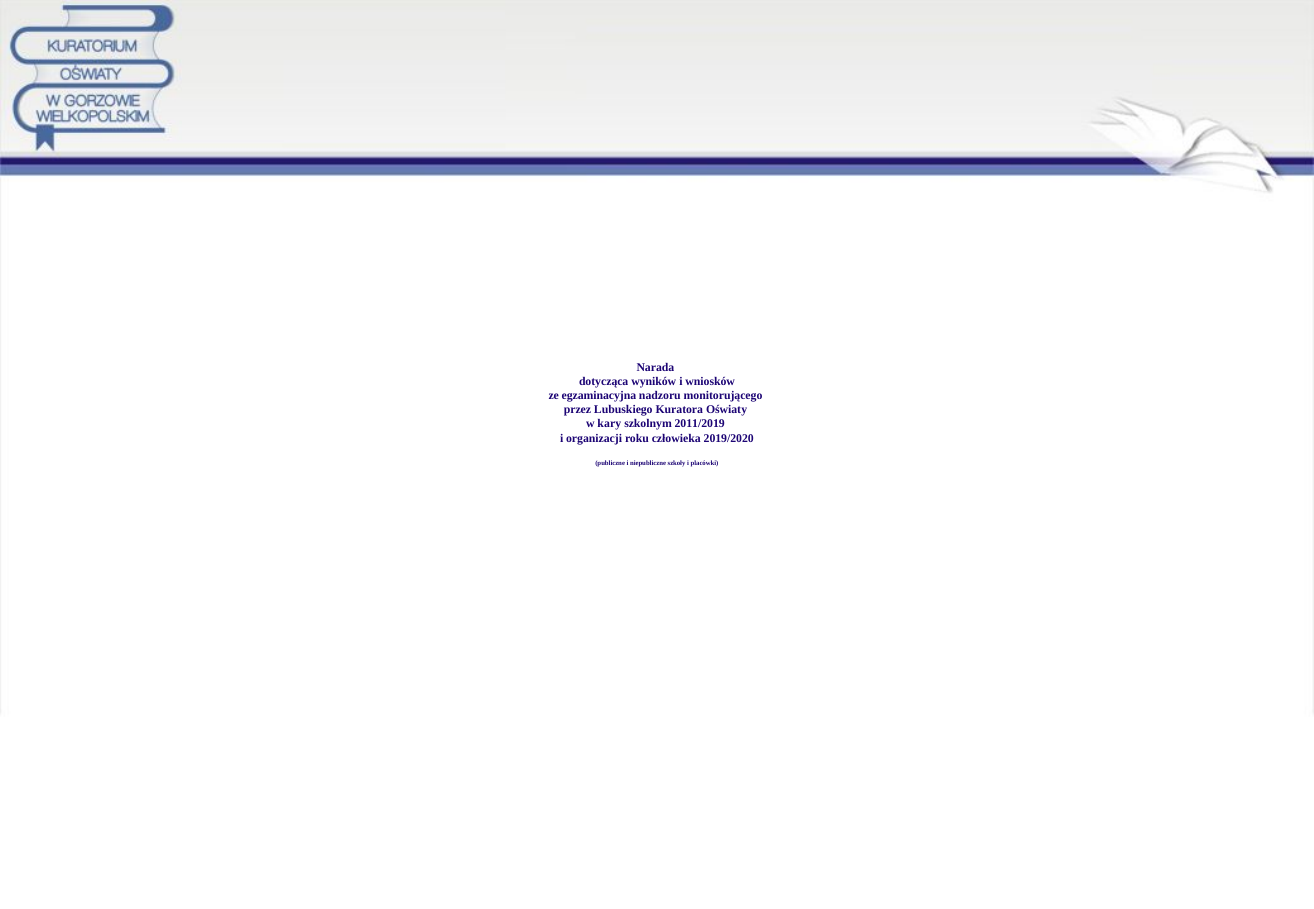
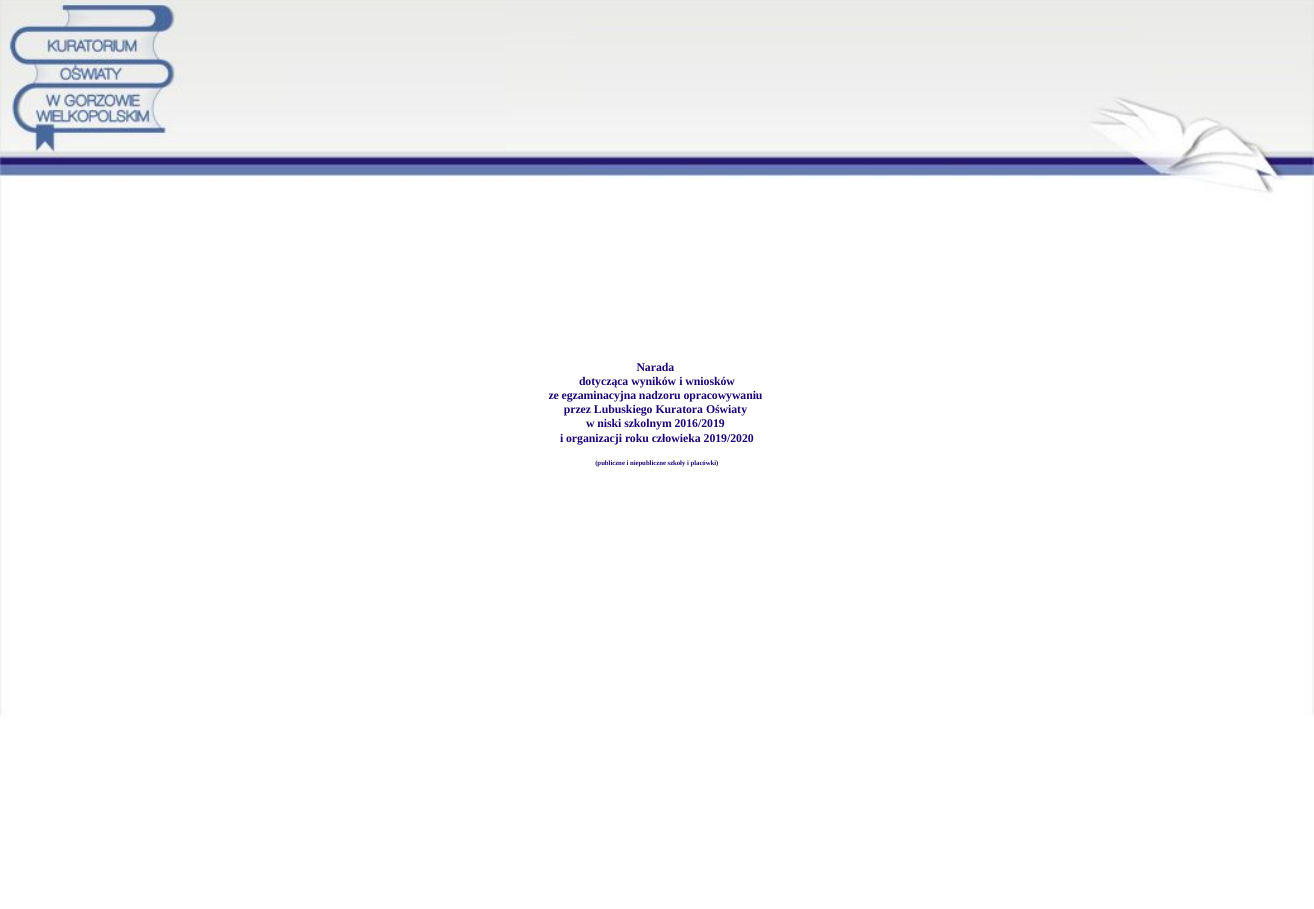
monitorującego: monitorującego -> opracowywaniu
kary: kary -> niski
2011/2019: 2011/2019 -> 2016/2019
